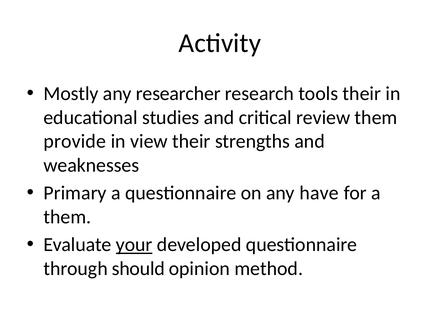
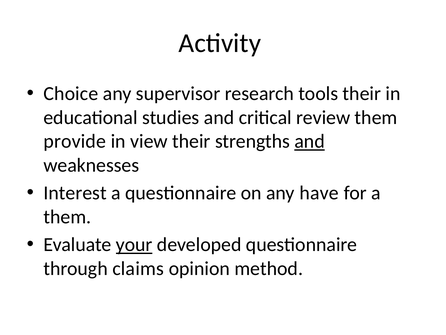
Mostly: Mostly -> Choice
researcher: researcher -> supervisor
and at (310, 141) underline: none -> present
Primary: Primary -> Interest
should: should -> claims
